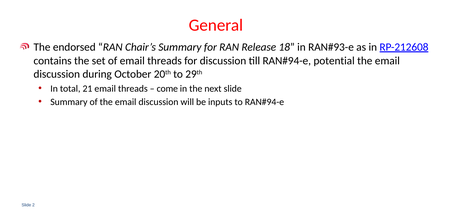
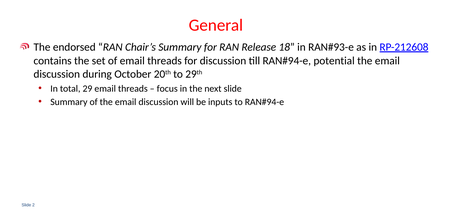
21: 21 -> 29
come: come -> focus
